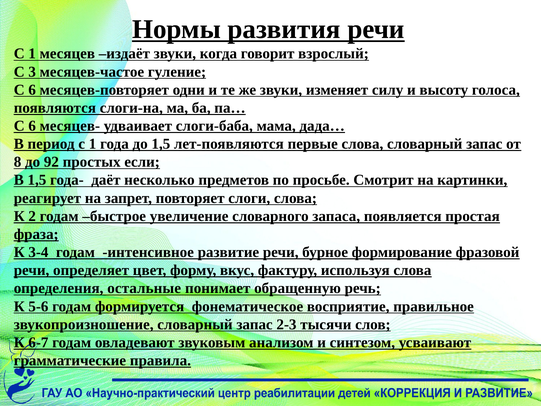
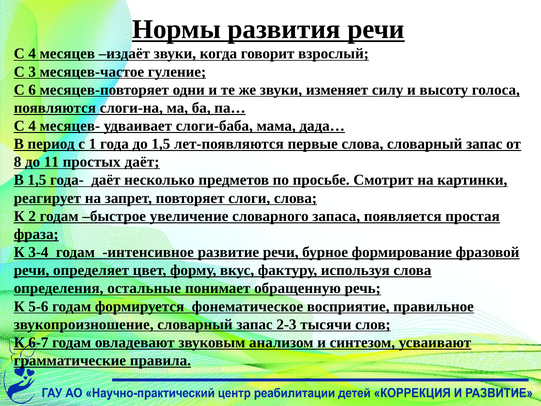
1 at (32, 54): 1 -> 4
6 at (32, 126): 6 -> 4
92: 92 -> 11
простых если: если -> даёт
